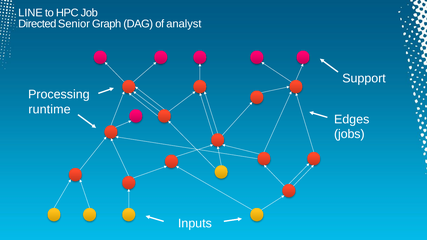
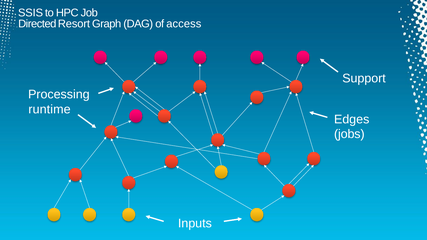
LINE: LINE -> SSIS
Senior: Senior -> Resort
analyst: analyst -> access
